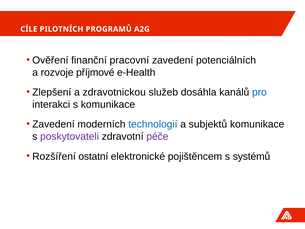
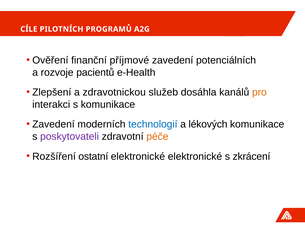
pracovní: pracovní -> příjmové
příjmové: příjmové -> pacientů
pro colour: blue -> orange
subjektů: subjektů -> lékových
péče colour: purple -> orange
elektronické pojištěncem: pojištěncem -> elektronické
systémů: systémů -> zkrácení
